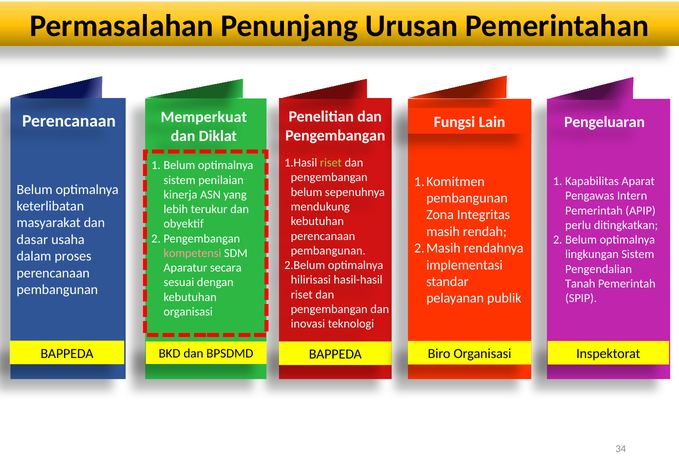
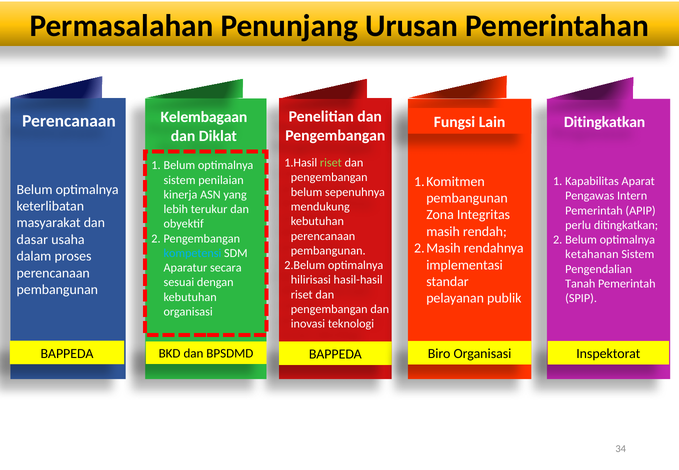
Memperkuat: Memperkuat -> Kelembagaan
Pengeluaran at (605, 122): Pengeluaran -> Ditingkatkan
kompetensi colour: pink -> light blue
lingkungan: lingkungan -> ketahanan
